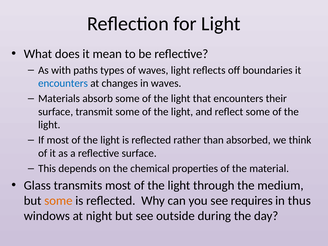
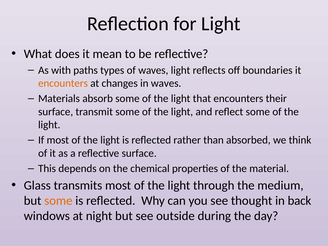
encounters at (63, 83) colour: blue -> orange
requires: requires -> thought
thus: thus -> back
